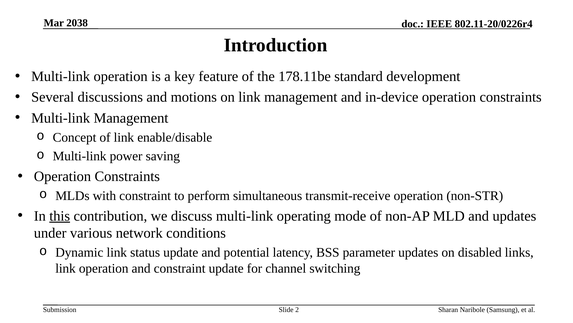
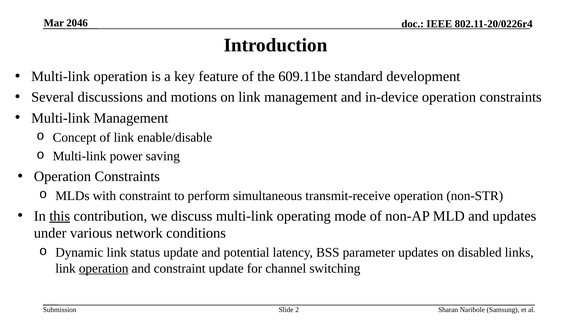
2038: 2038 -> 2046
178.11be: 178.11be -> 609.11be
operation at (104, 268) underline: none -> present
